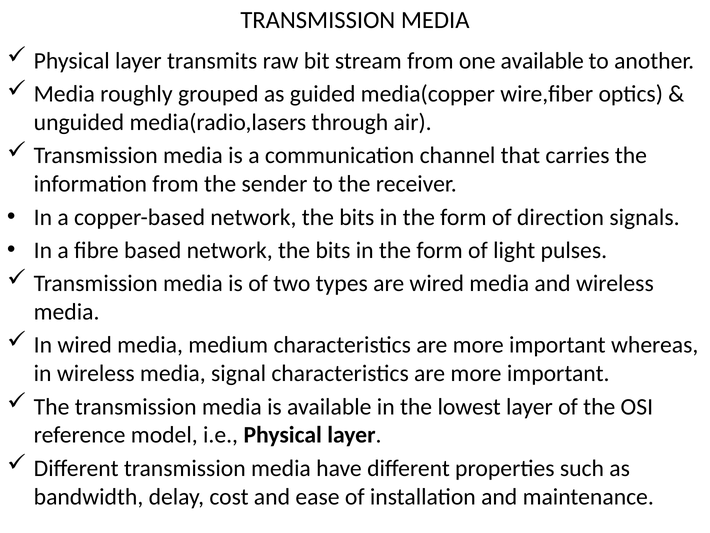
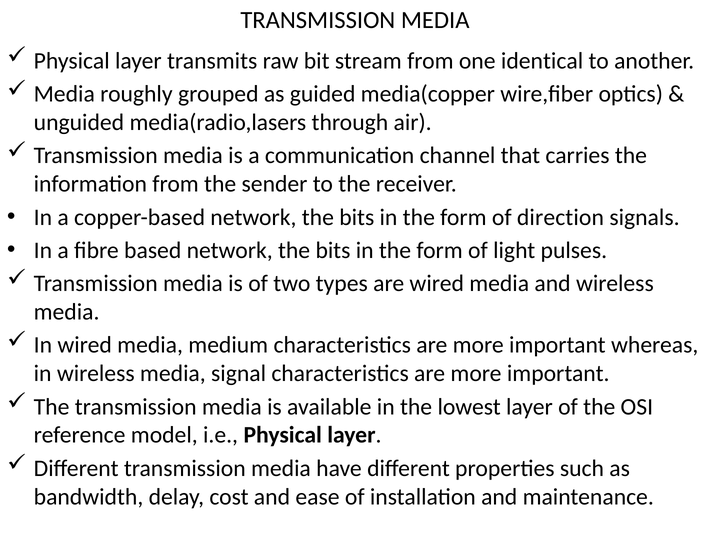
one available: available -> identical
